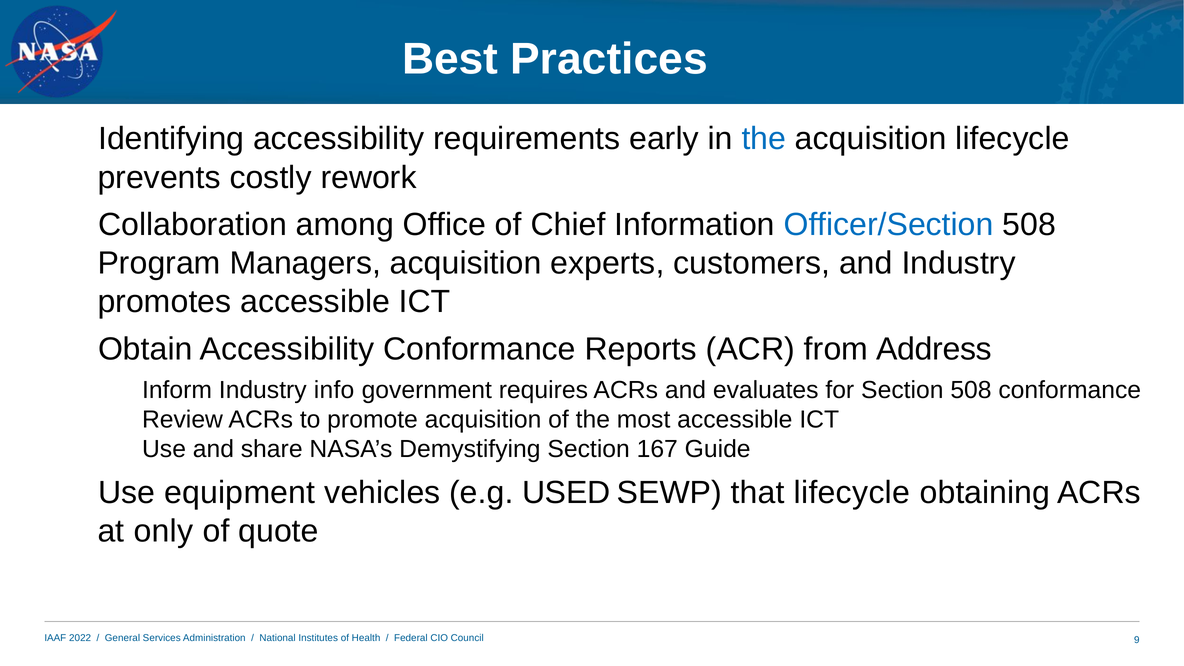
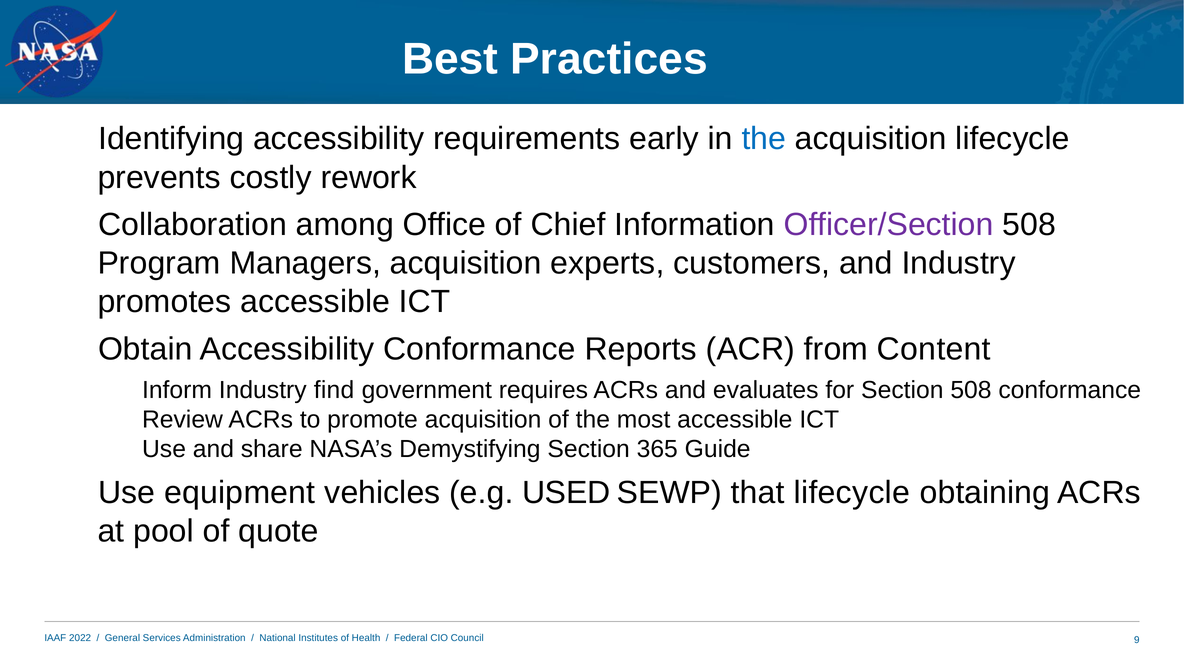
Officer/Section colour: blue -> purple
Address: Address -> Content
info: info -> find
167: 167 -> 365
only: only -> pool
